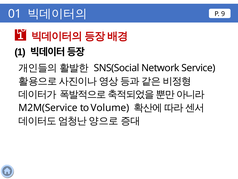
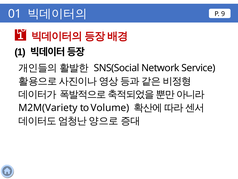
M2M(Service: M2M(Service -> M2M(Variety
